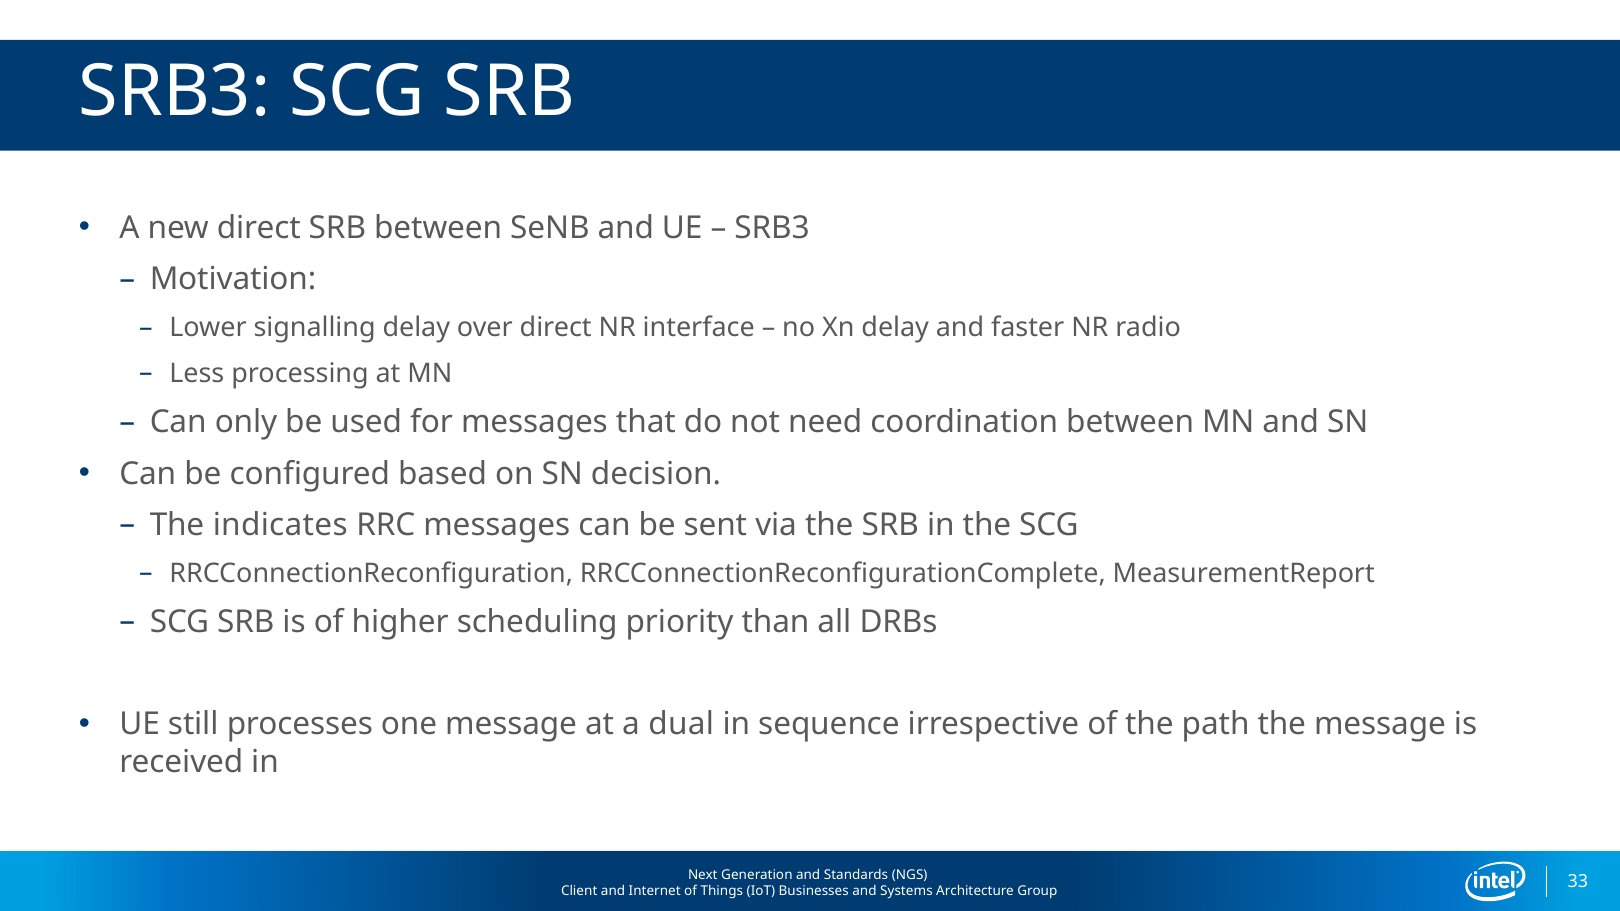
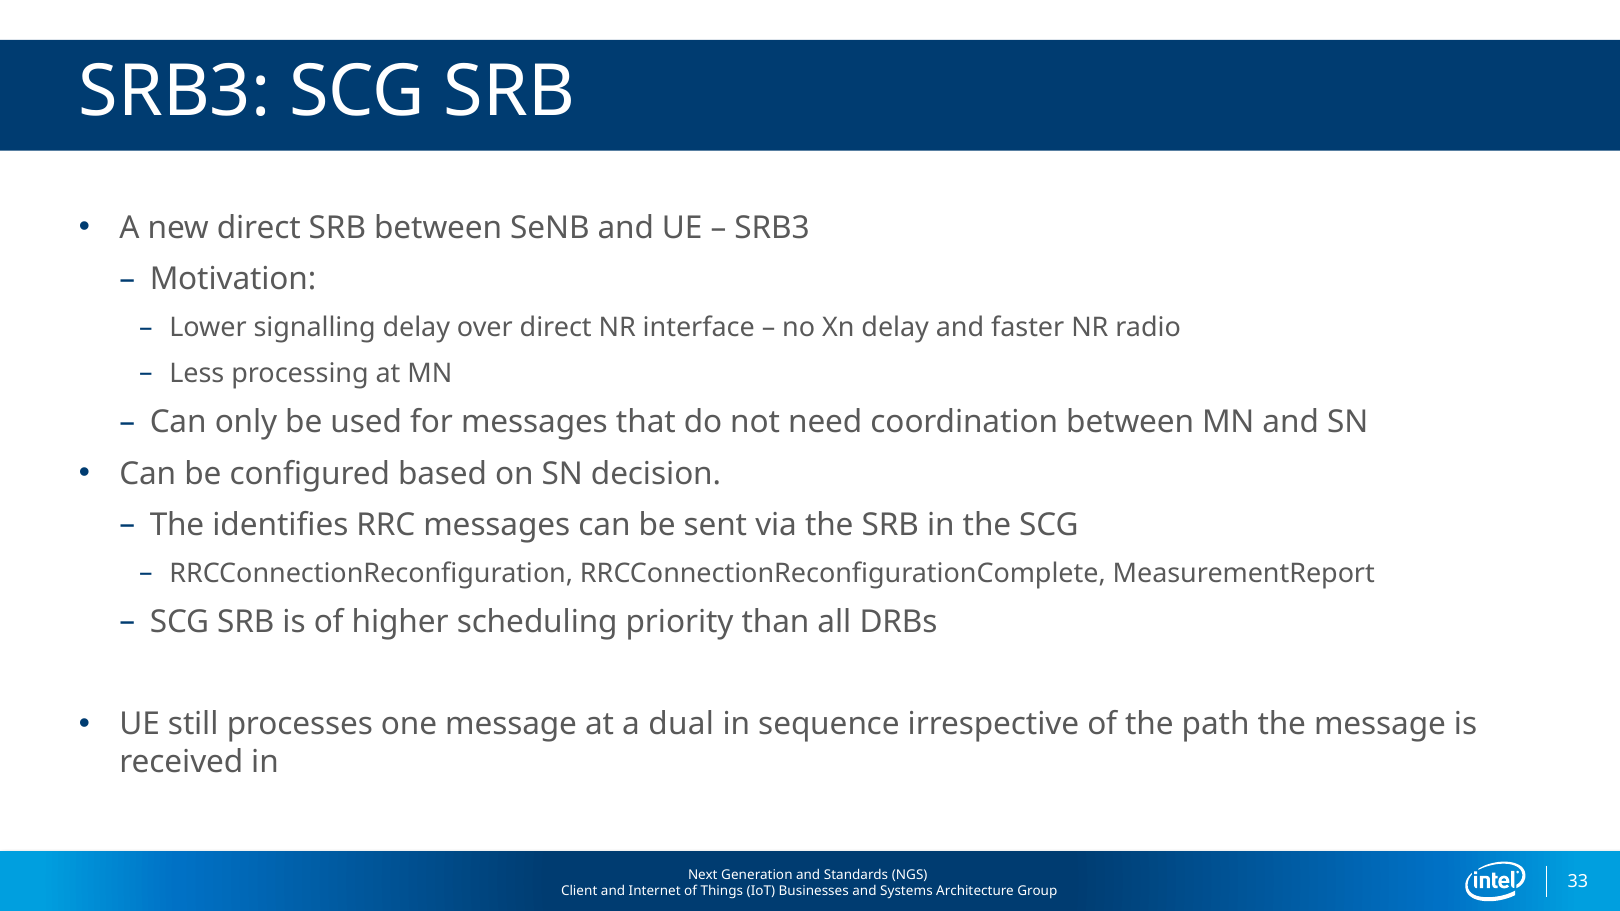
indicates: indicates -> identifies
